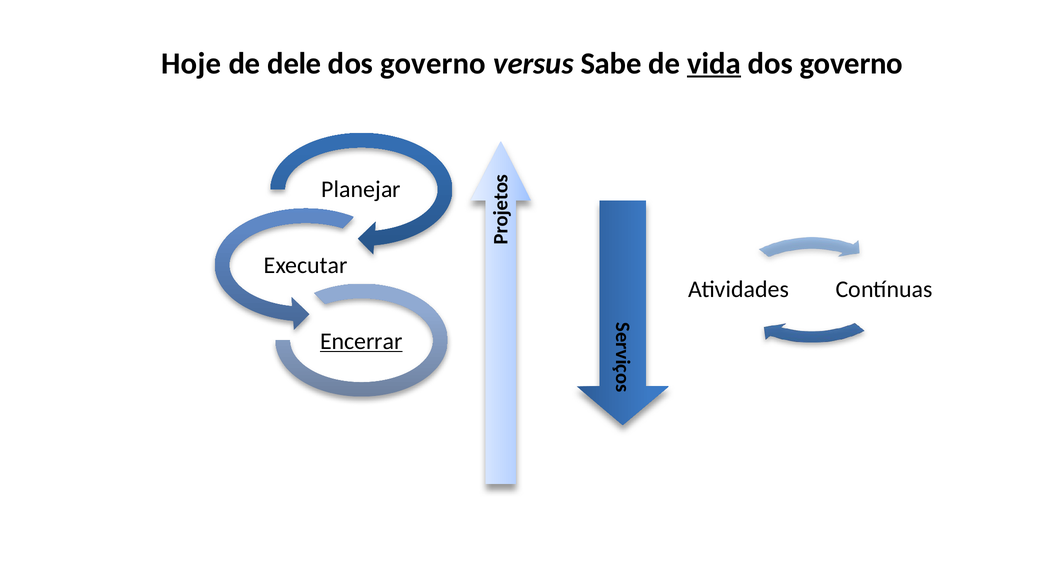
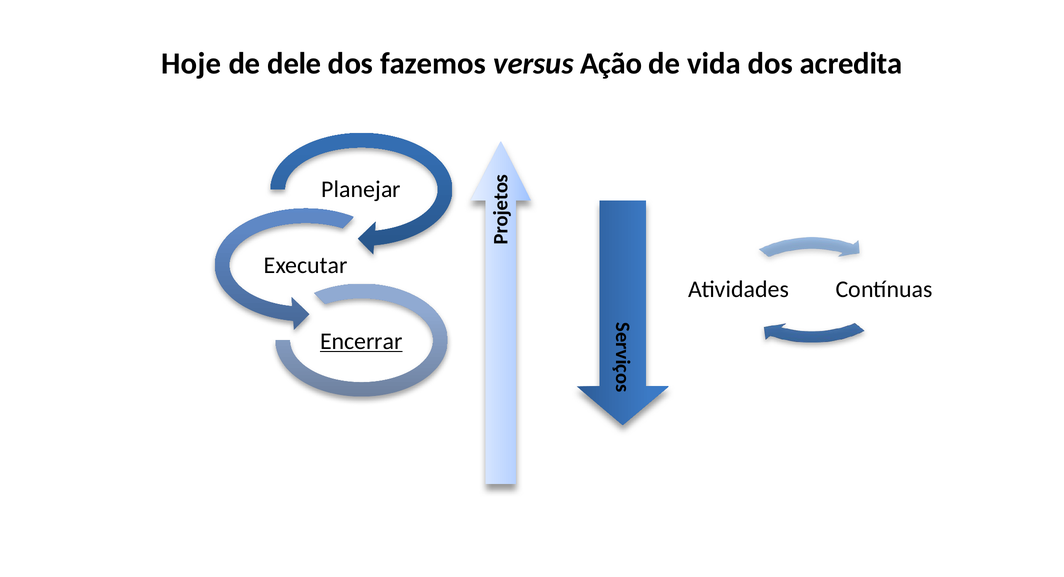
governo at (433, 63): governo -> fazemos
Sabe: Sabe -> Ação
vida underline: present -> none
governo at (851, 63): governo -> acredita
